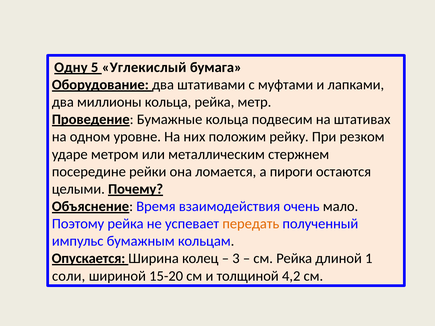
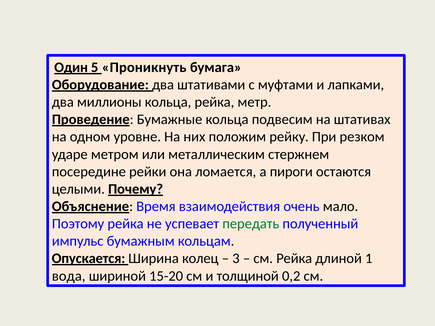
Одну: Одну -> Один
Углекислый: Углекислый -> Проникнуть
передать colour: orange -> green
соли: соли -> вода
4,2: 4,2 -> 0,2
